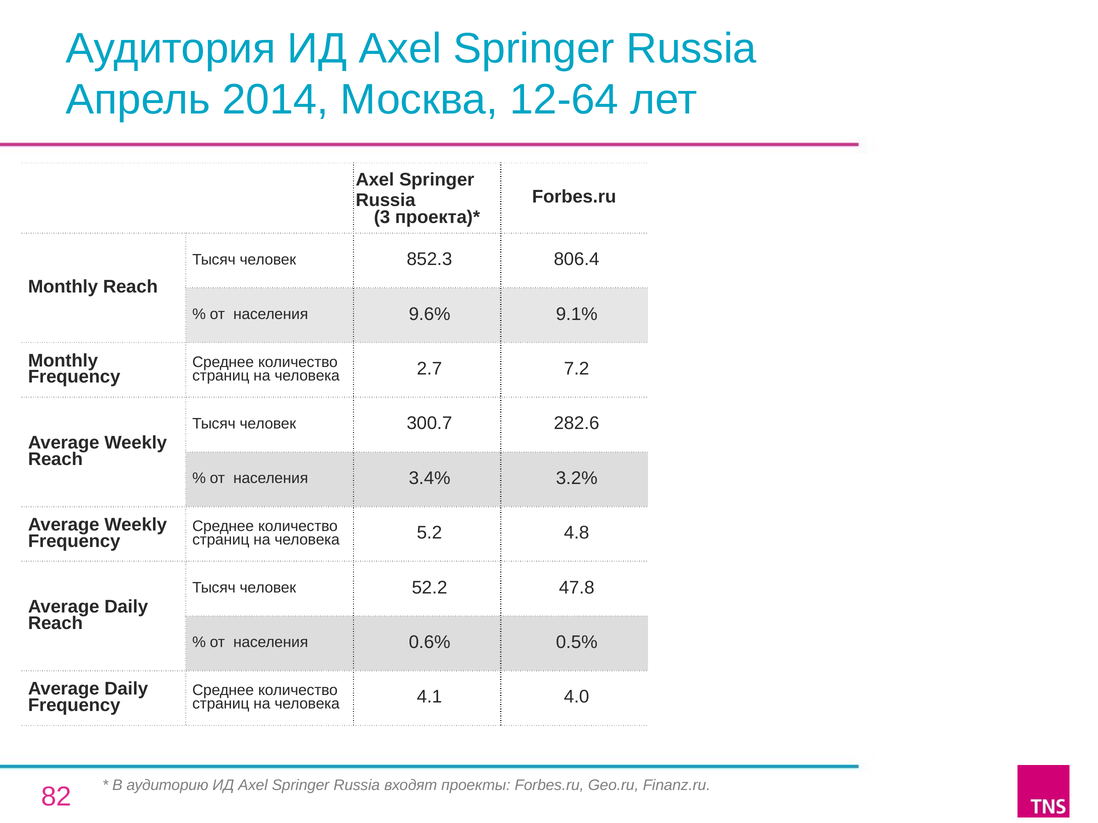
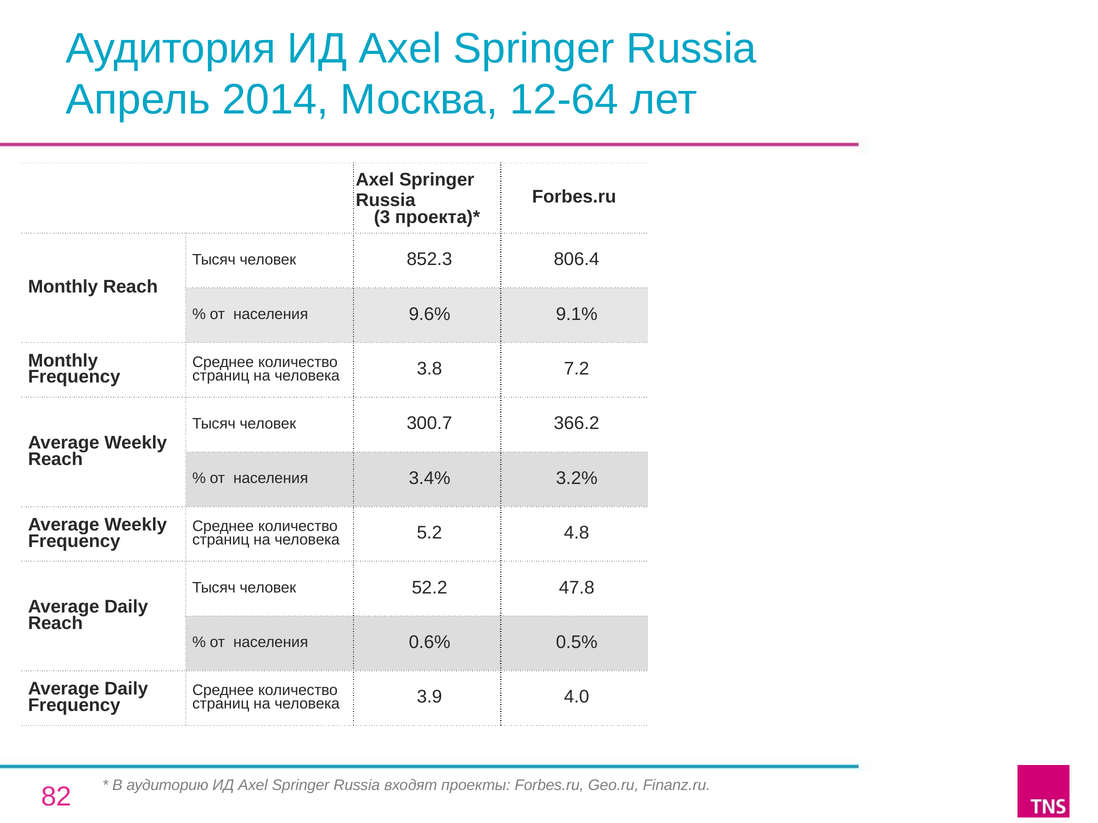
2.7: 2.7 -> 3.8
282.6: 282.6 -> 366.2
4.1: 4.1 -> 3.9
